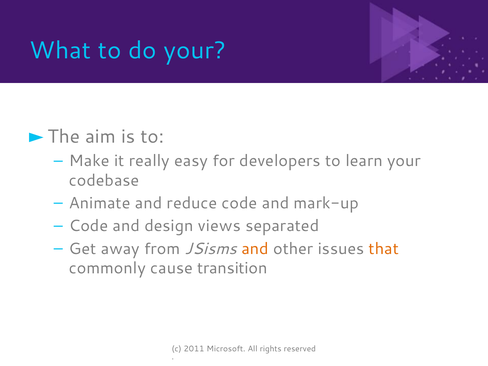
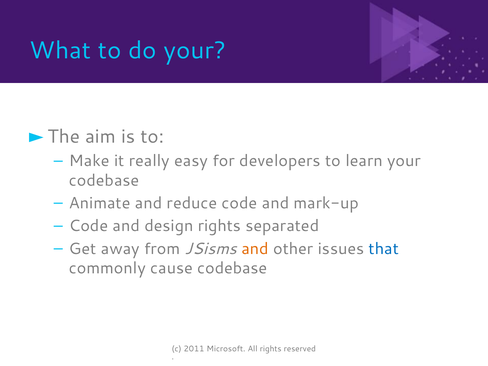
design views: views -> rights
that colour: orange -> blue
cause transition: transition -> codebase
